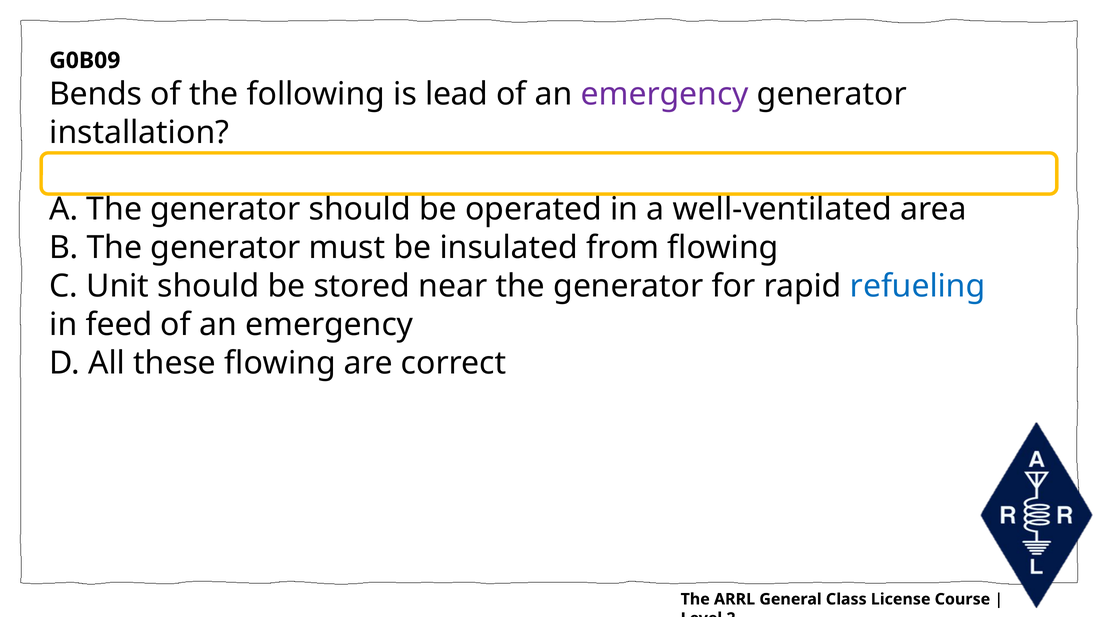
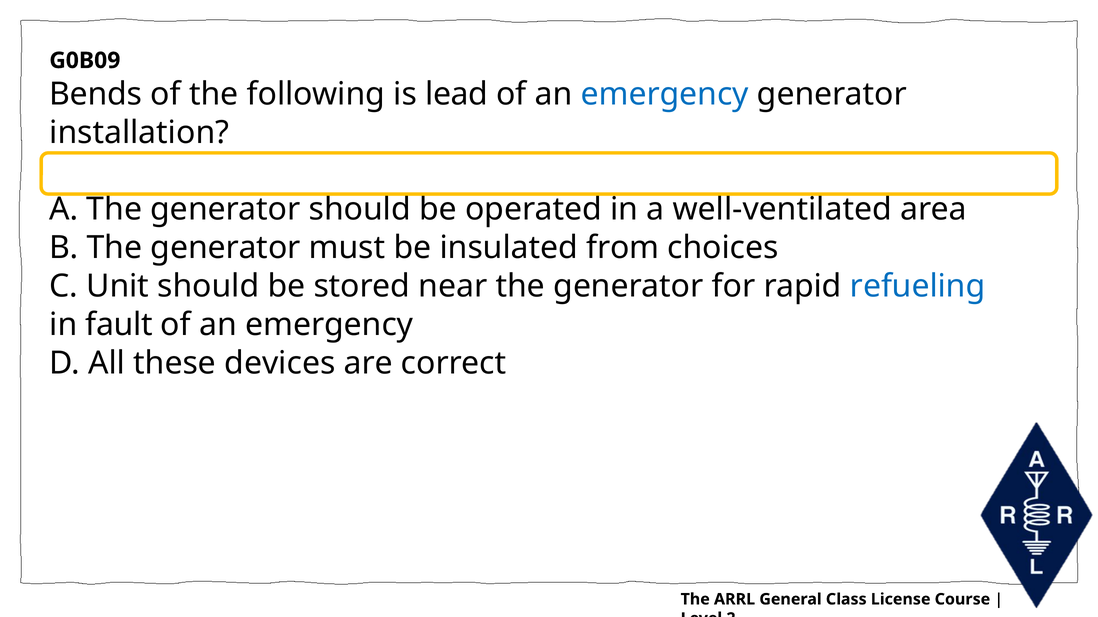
emergency at (665, 94) colour: purple -> blue
from flowing: flowing -> choices
feed: feed -> fault
these flowing: flowing -> devices
